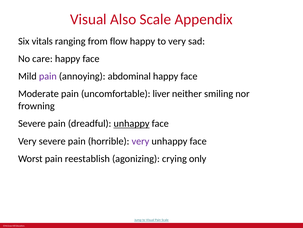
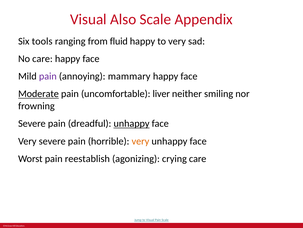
vitals: vitals -> tools
flow: flow -> fluid
abdominal: abdominal -> mammary
Moderate underline: none -> present
very at (140, 141) colour: purple -> orange
crying only: only -> care
